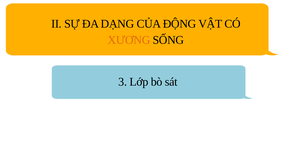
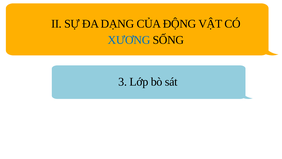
XƯƠNG colour: orange -> blue
